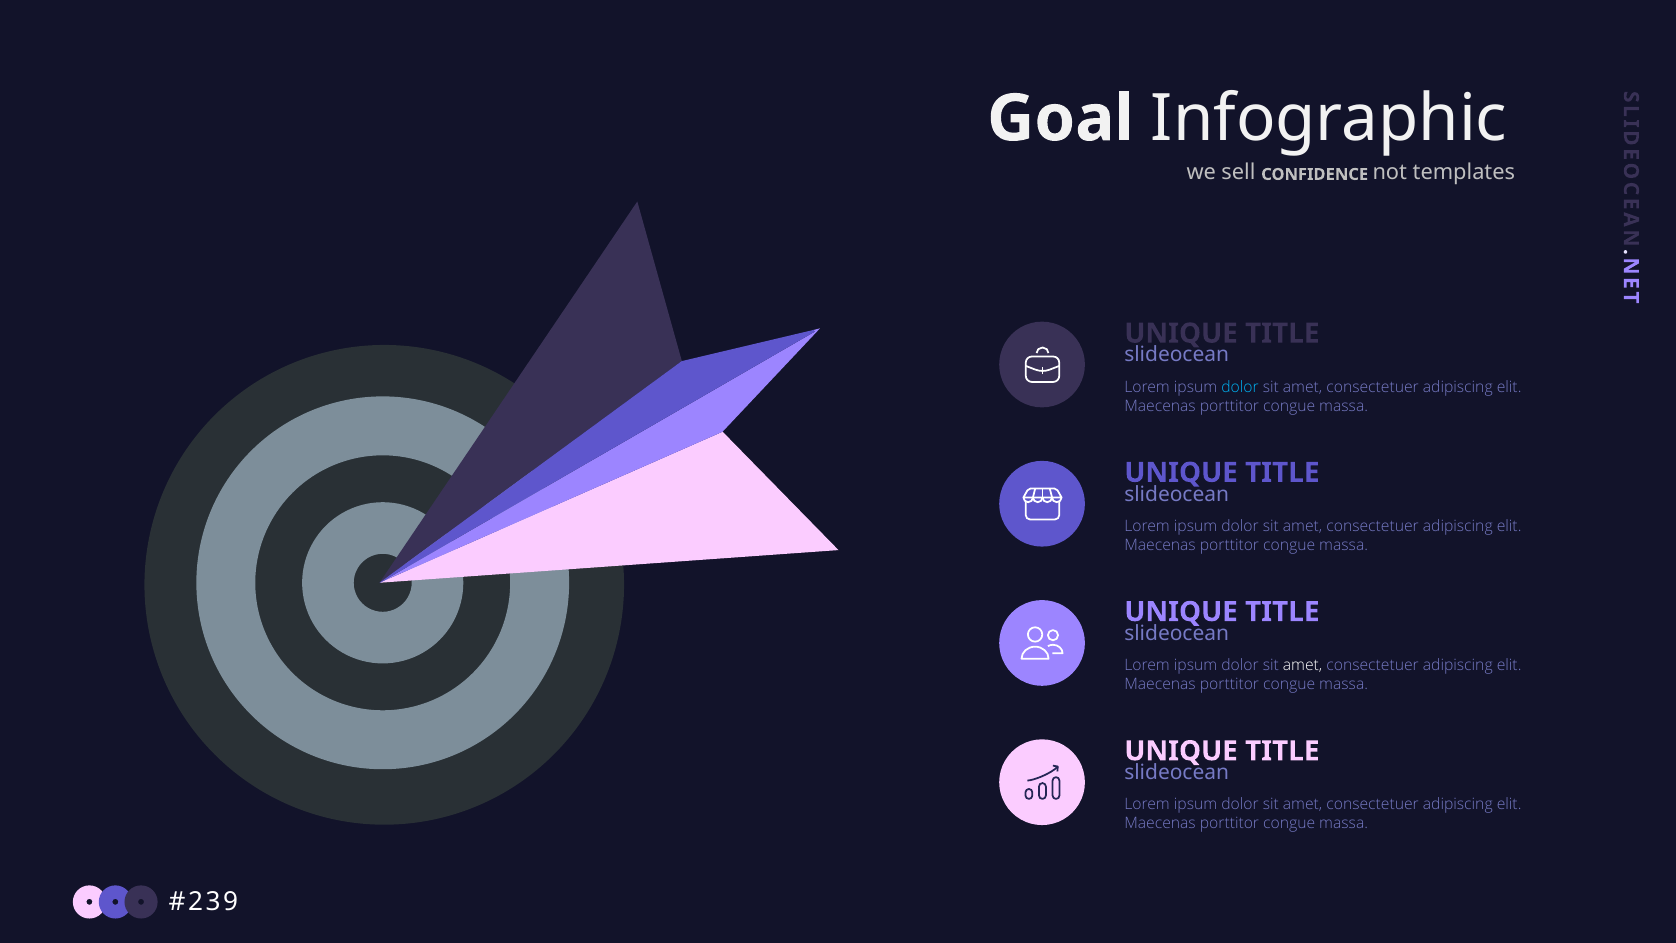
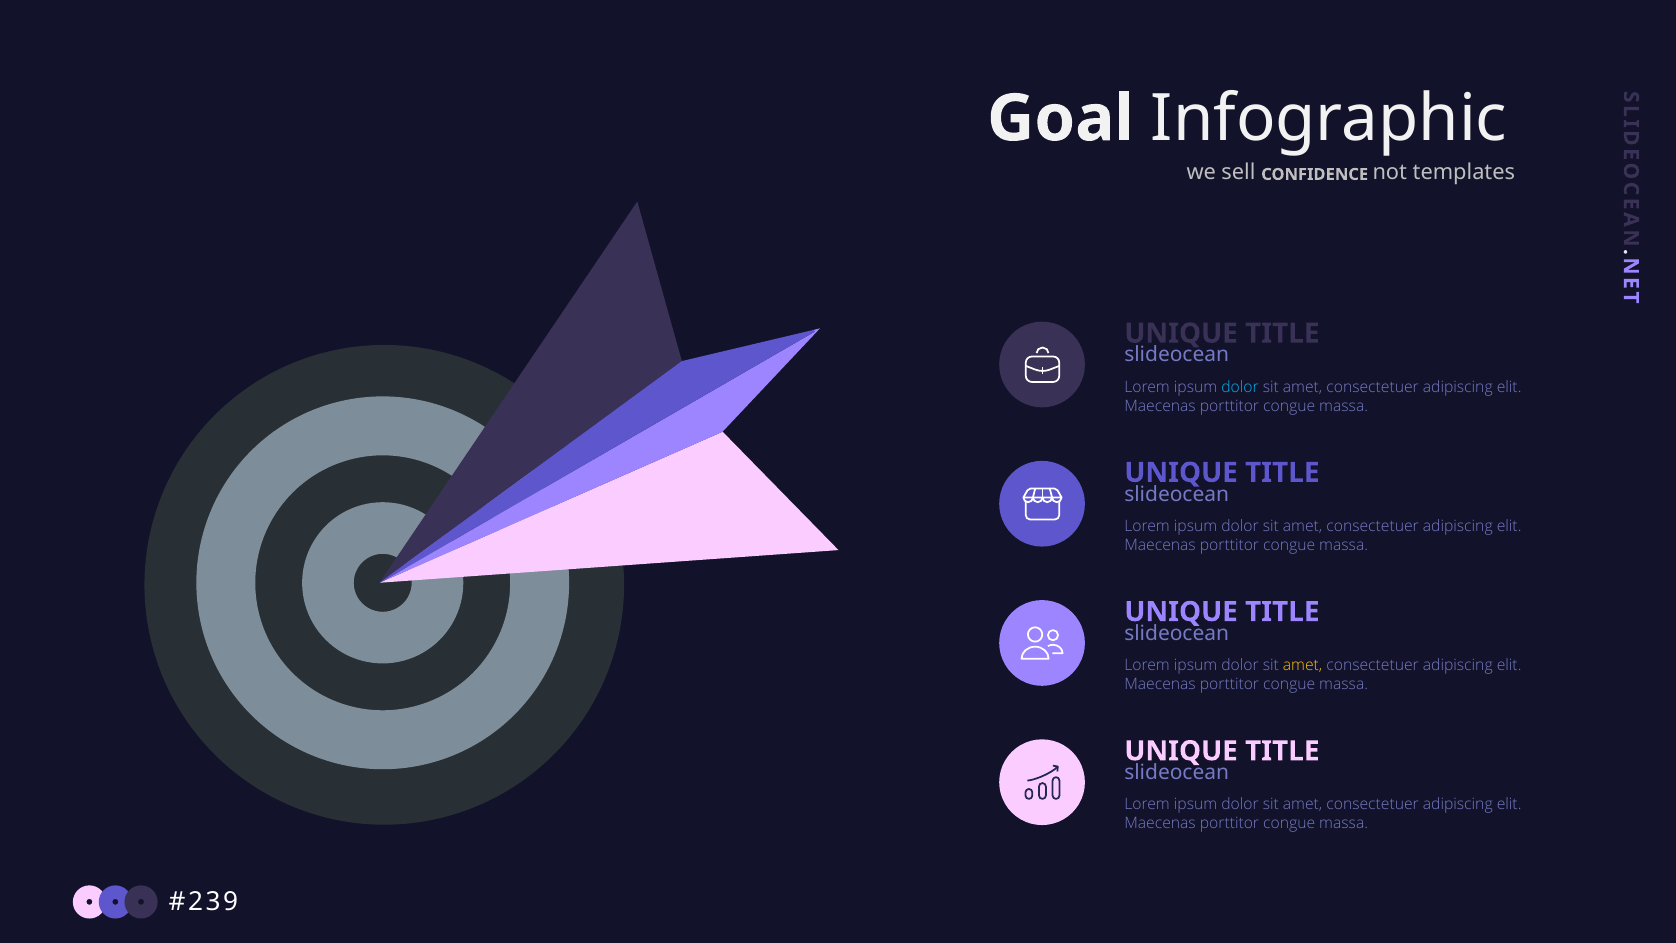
amet at (1303, 665) colour: white -> yellow
